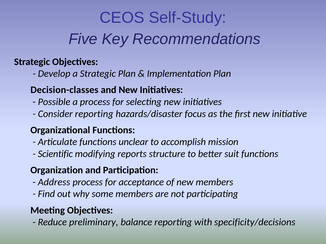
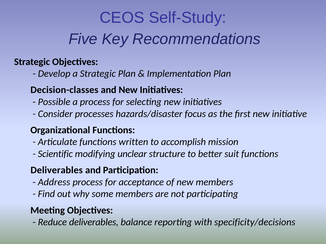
Consider reporting: reporting -> processes
unclear: unclear -> written
reports: reports -> unclear
Organization at (57, 170): Organization -> Deliverables
Reduce preliminary: preliminary -> deliverables
